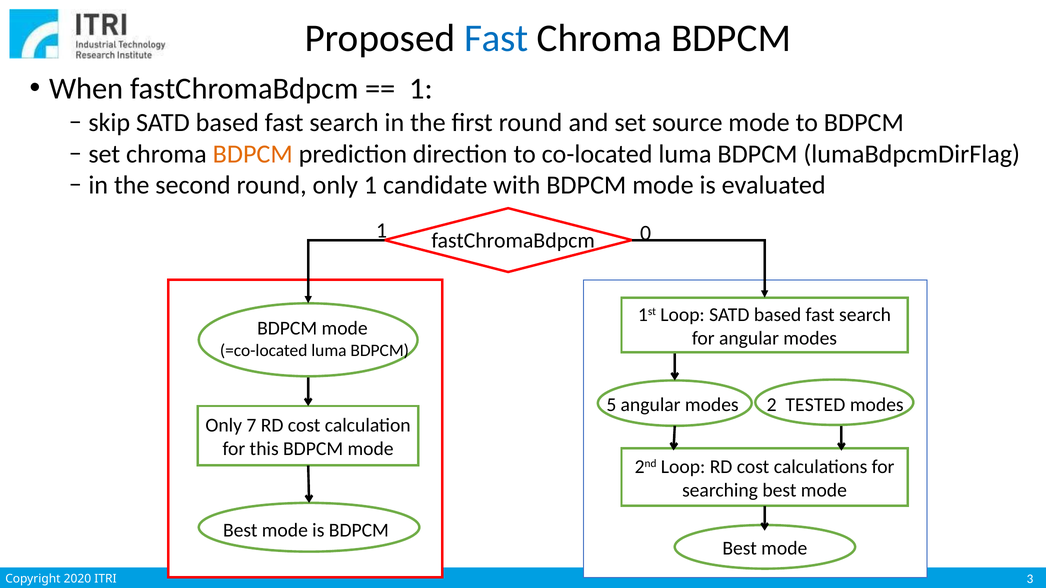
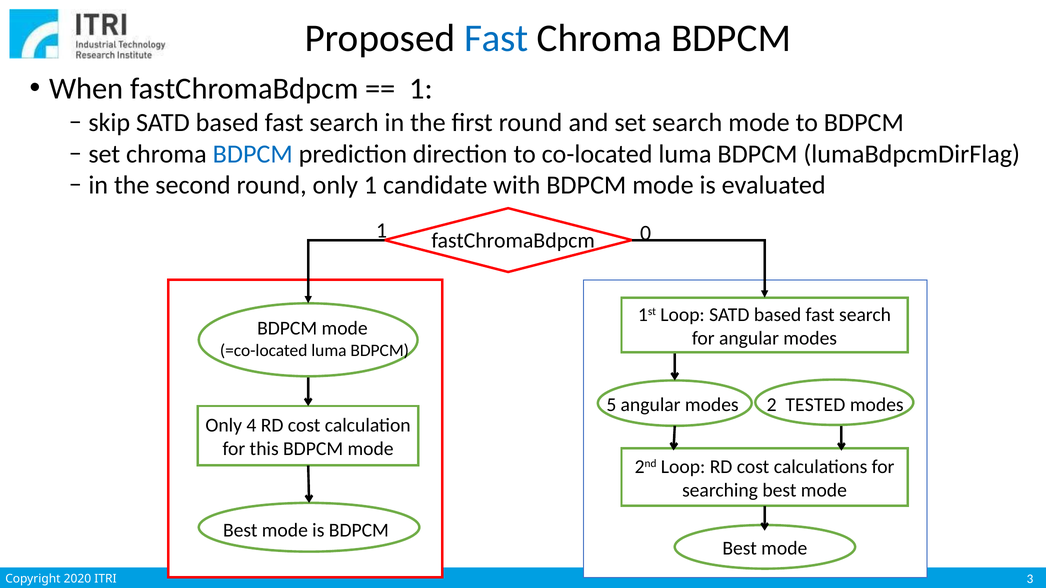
set source: source -> search
BDPCM at (253, 154) colour: orange -> blue
7: 7 -> 4
